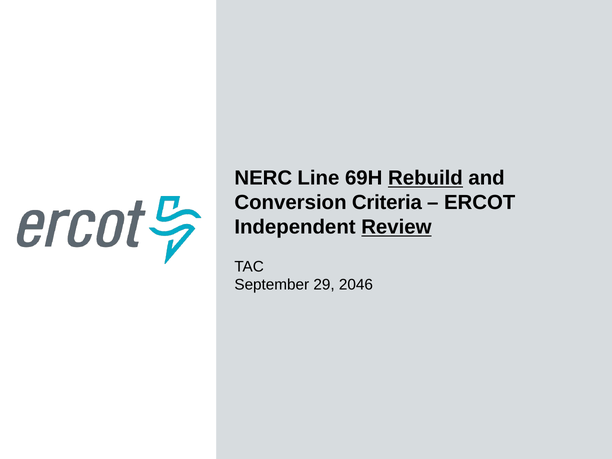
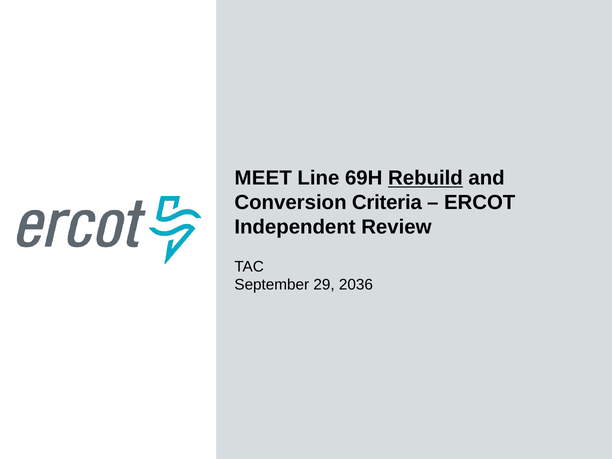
NERC: NERC -> MEET
Review underline: present -> none
2046: 2046 -> 2036
